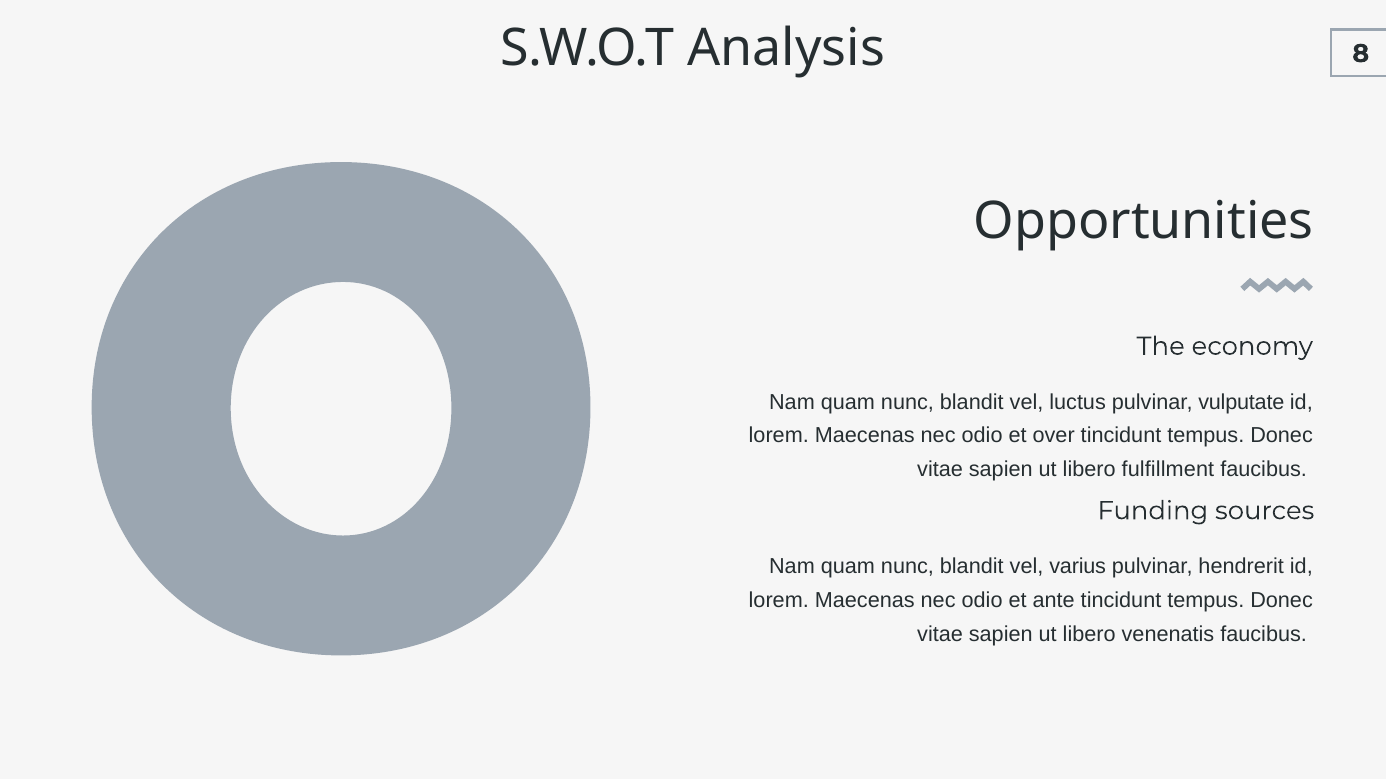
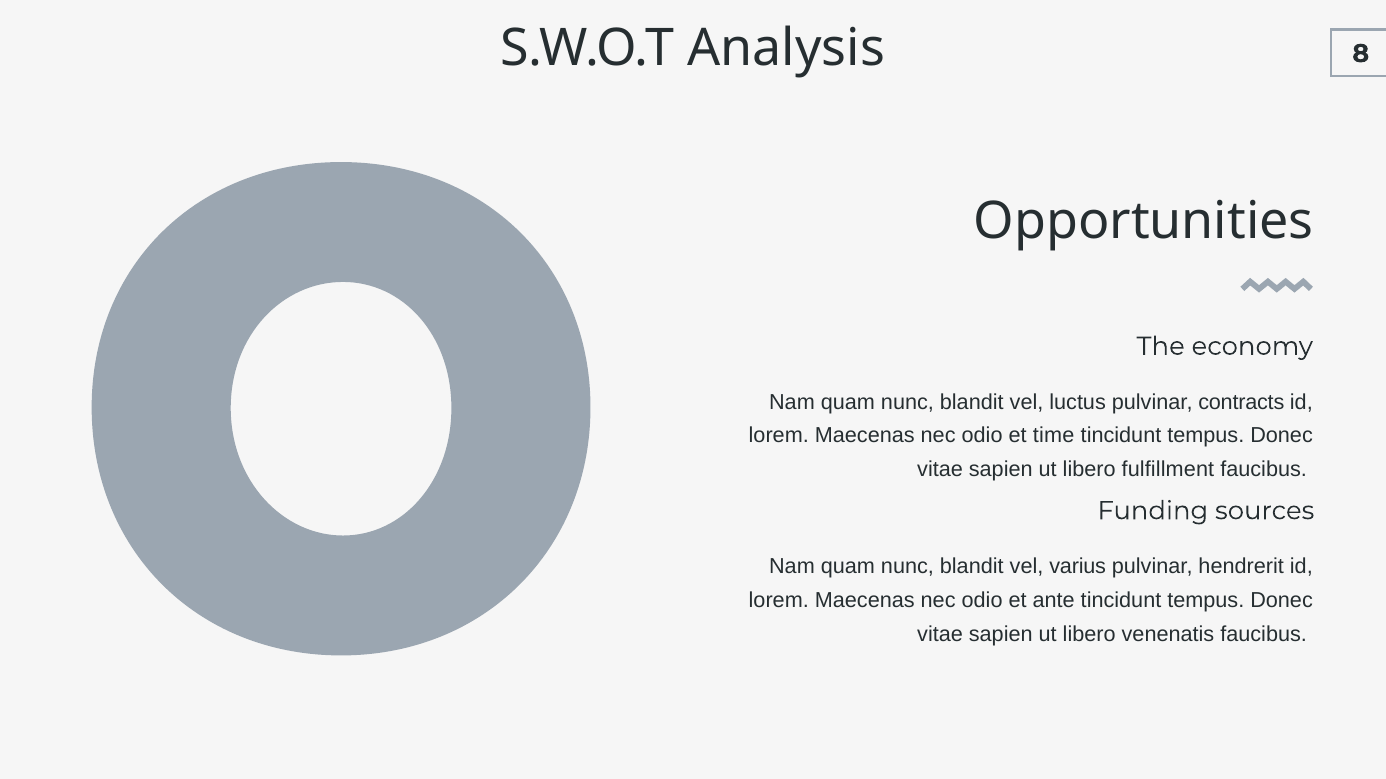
vulputate: vulputate -> contracts
over: over -> time
